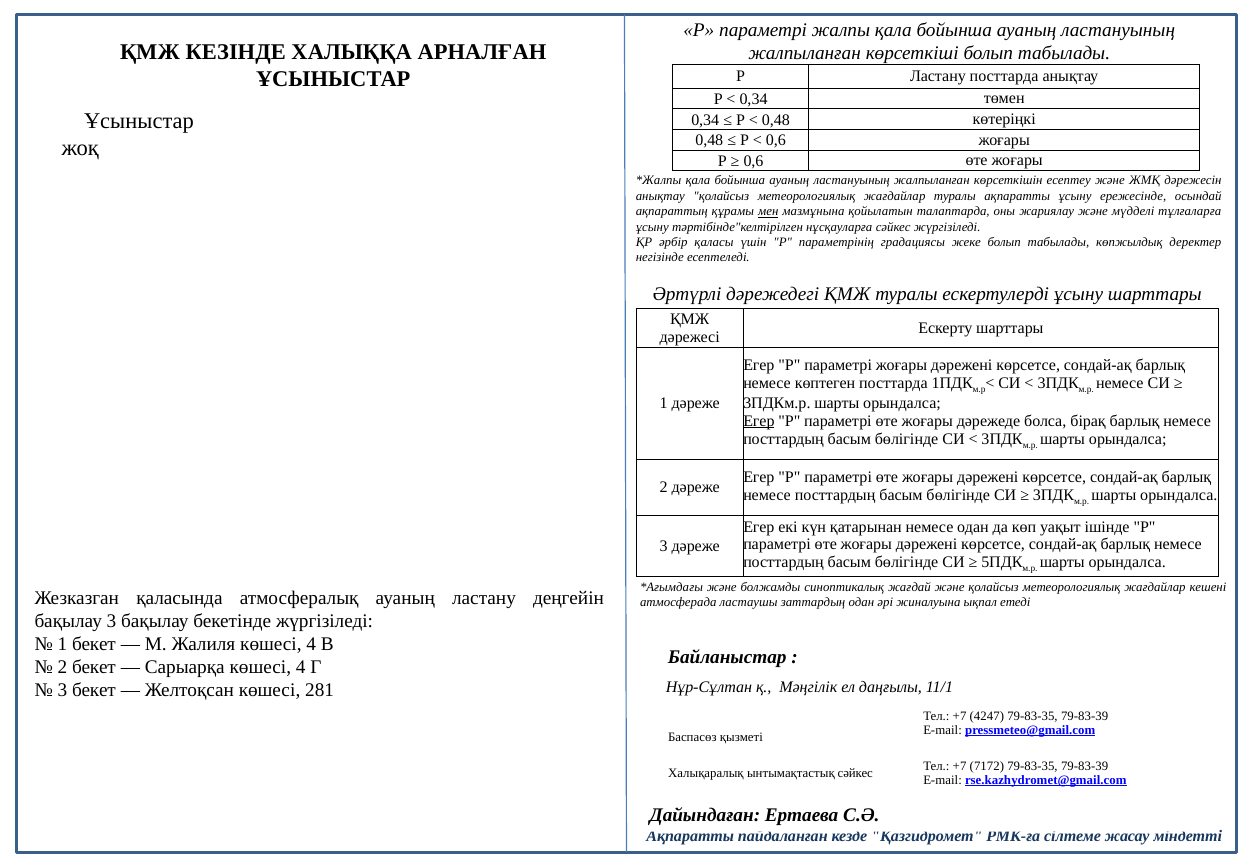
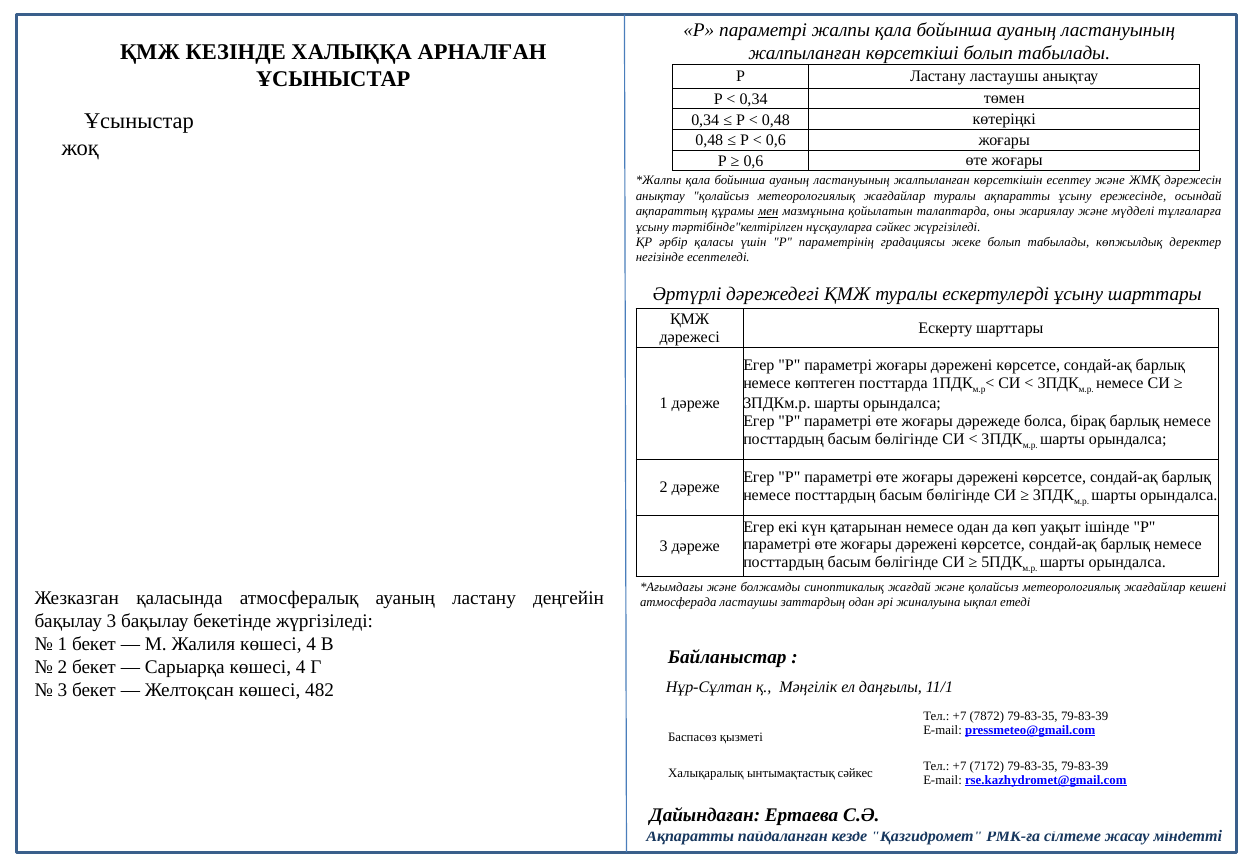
Ластану посттарда: посттарда -> ластаушы
Егер at (759, 421) underline: present -> none
281: 281 -> 482
4247: 4247 -> 7872
